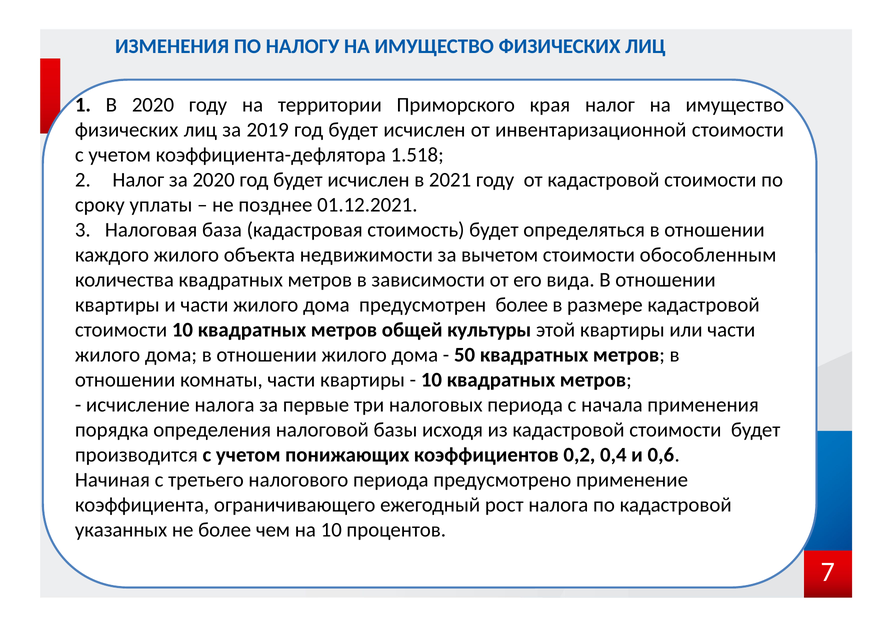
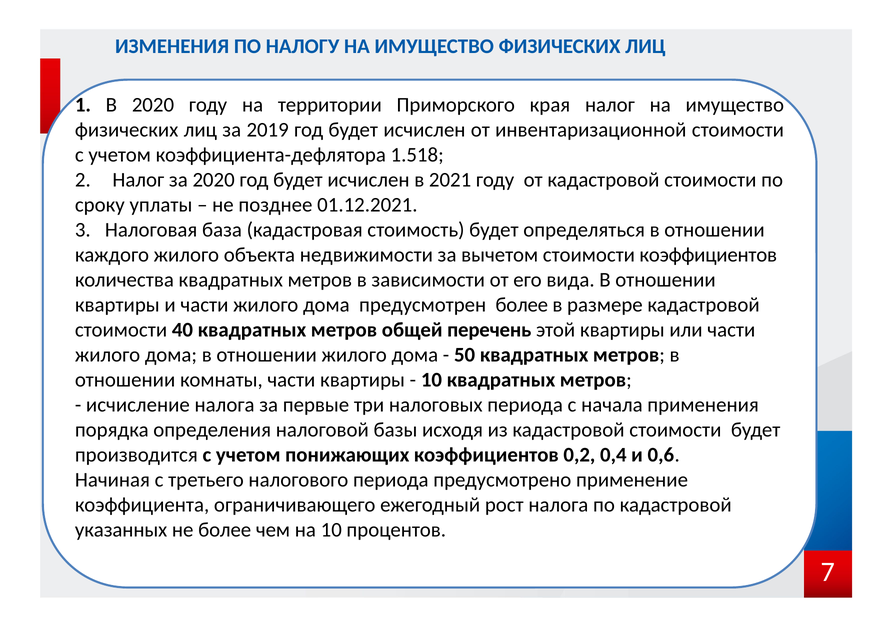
стоимости обособленным: обособленным -> коэффициентов
стоимости 10: 10 -> 40
культуры: культуры -> перечень
